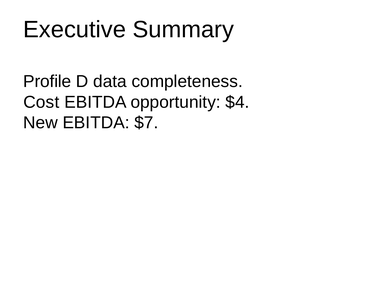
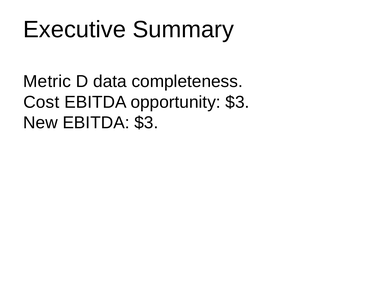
Profile: Profile -> Metric
opportunity $4: $4 -> $3
EBITDA $7: $7 -> $3
